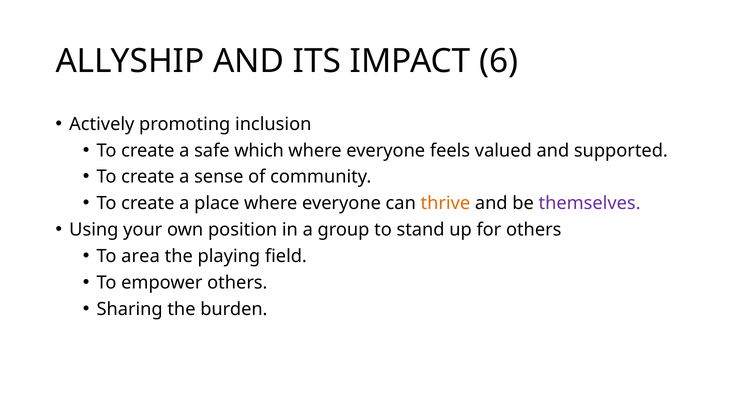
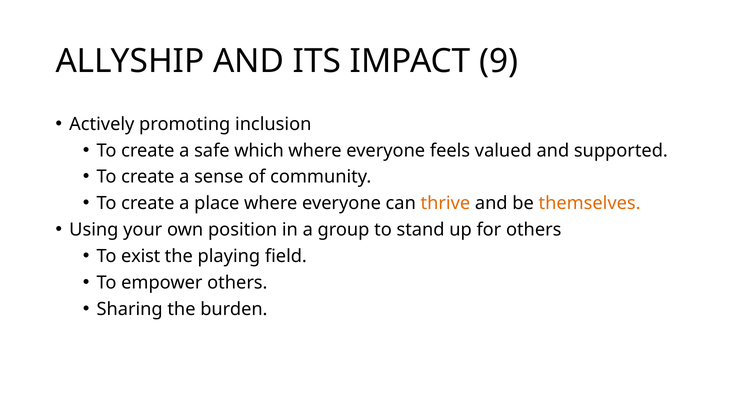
6: 6 -> 9
themselves colour: purple -> orange
area: area -> exist
